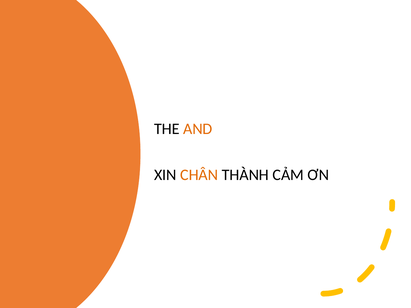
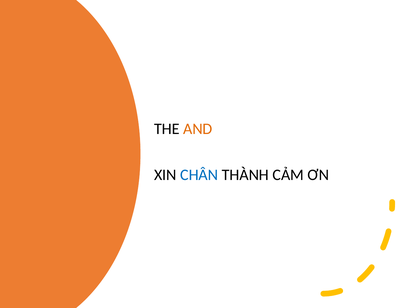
CHÂN colour: orange -> blue
